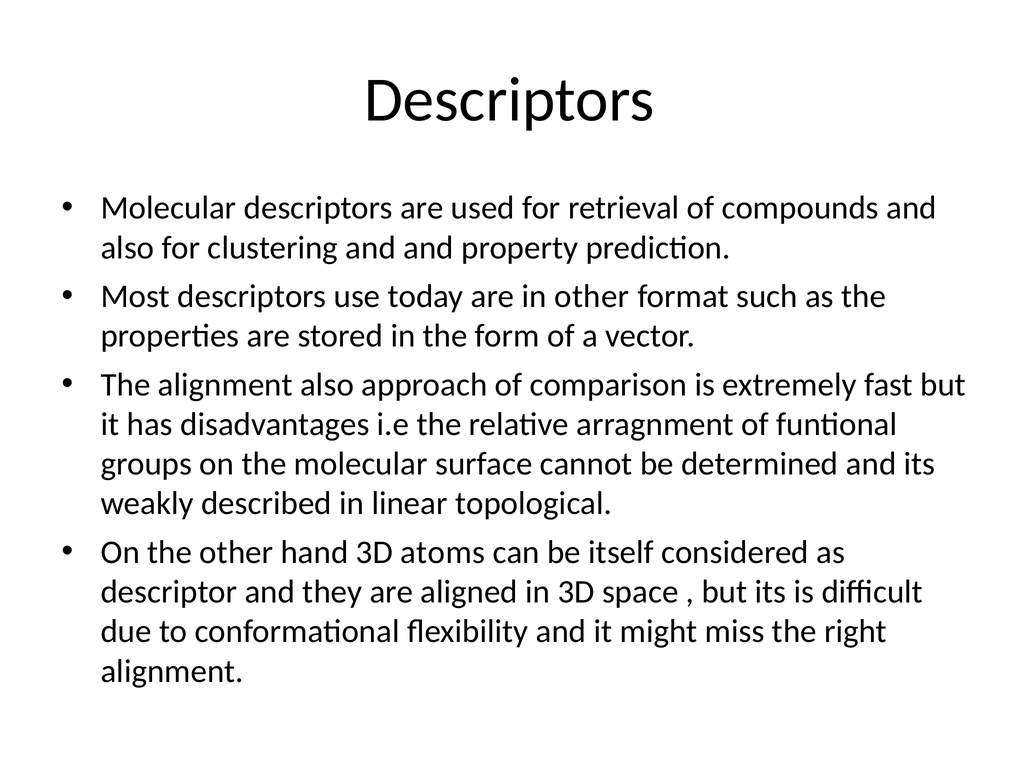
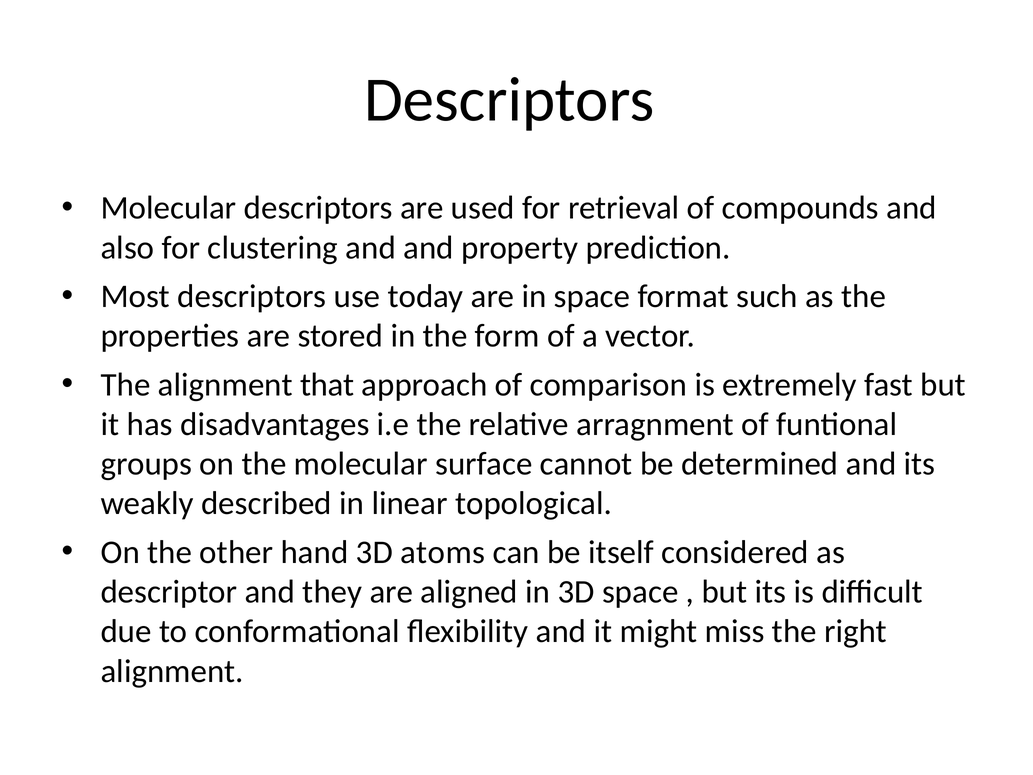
in other: other -> space
alignment also: also -> that
